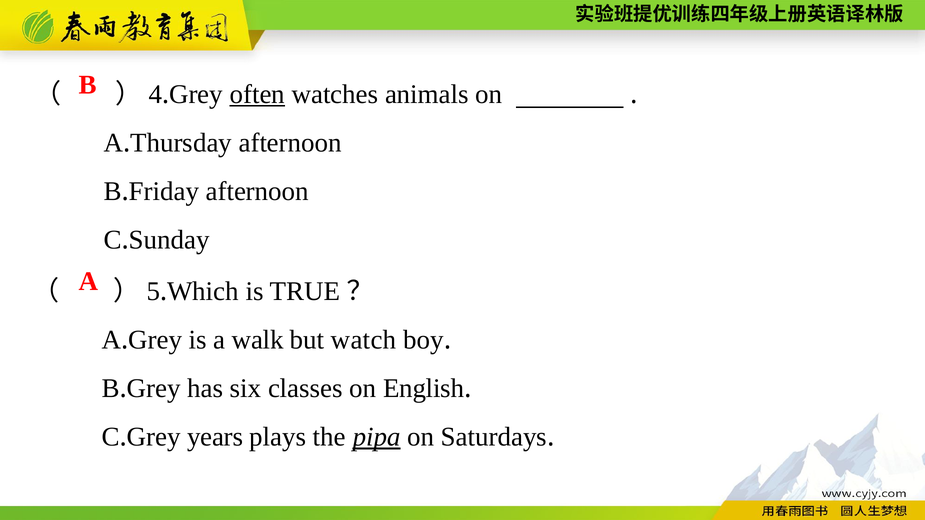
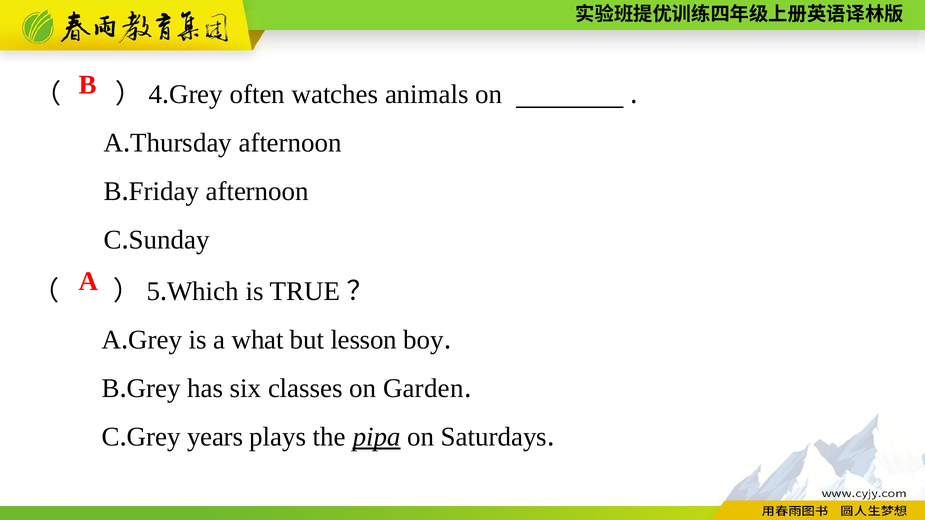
often underline: present -> none
walk: walk -> what
watch: watch -> lesson
English: English -> Garden
